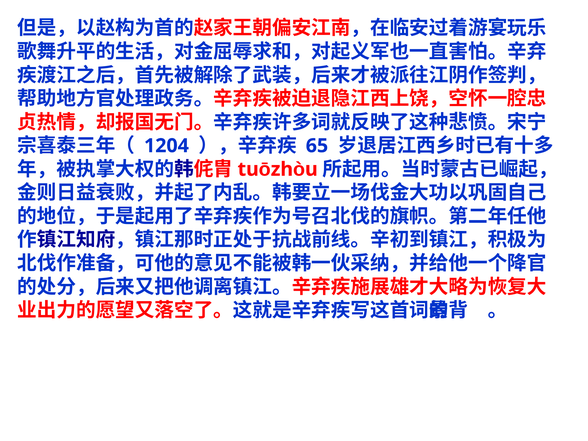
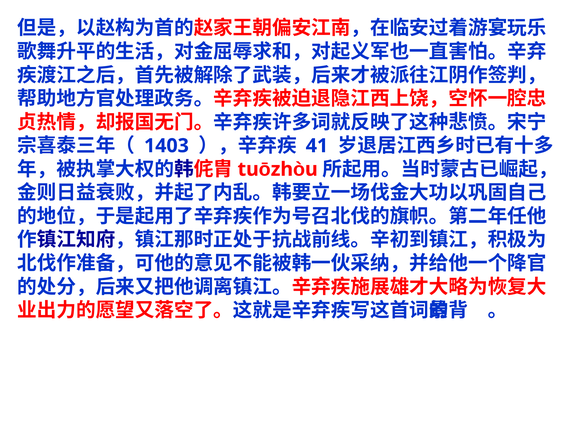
1204: 1204 -> 1403
65: 65 -> 41
